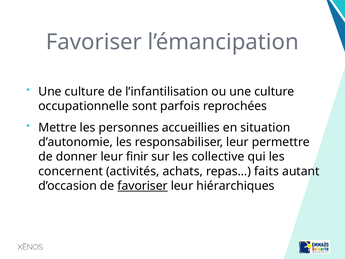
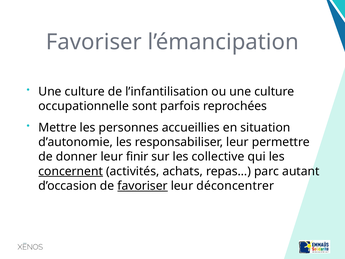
concernent underline: none -> present
faits: faits -> parc
hiérarchiques: hiérarchiques -> déconcentrer
